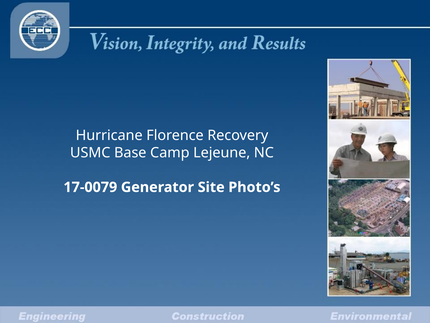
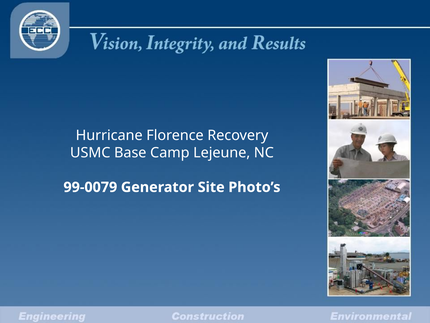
17-0079: 17-0079 -> 99-0079
